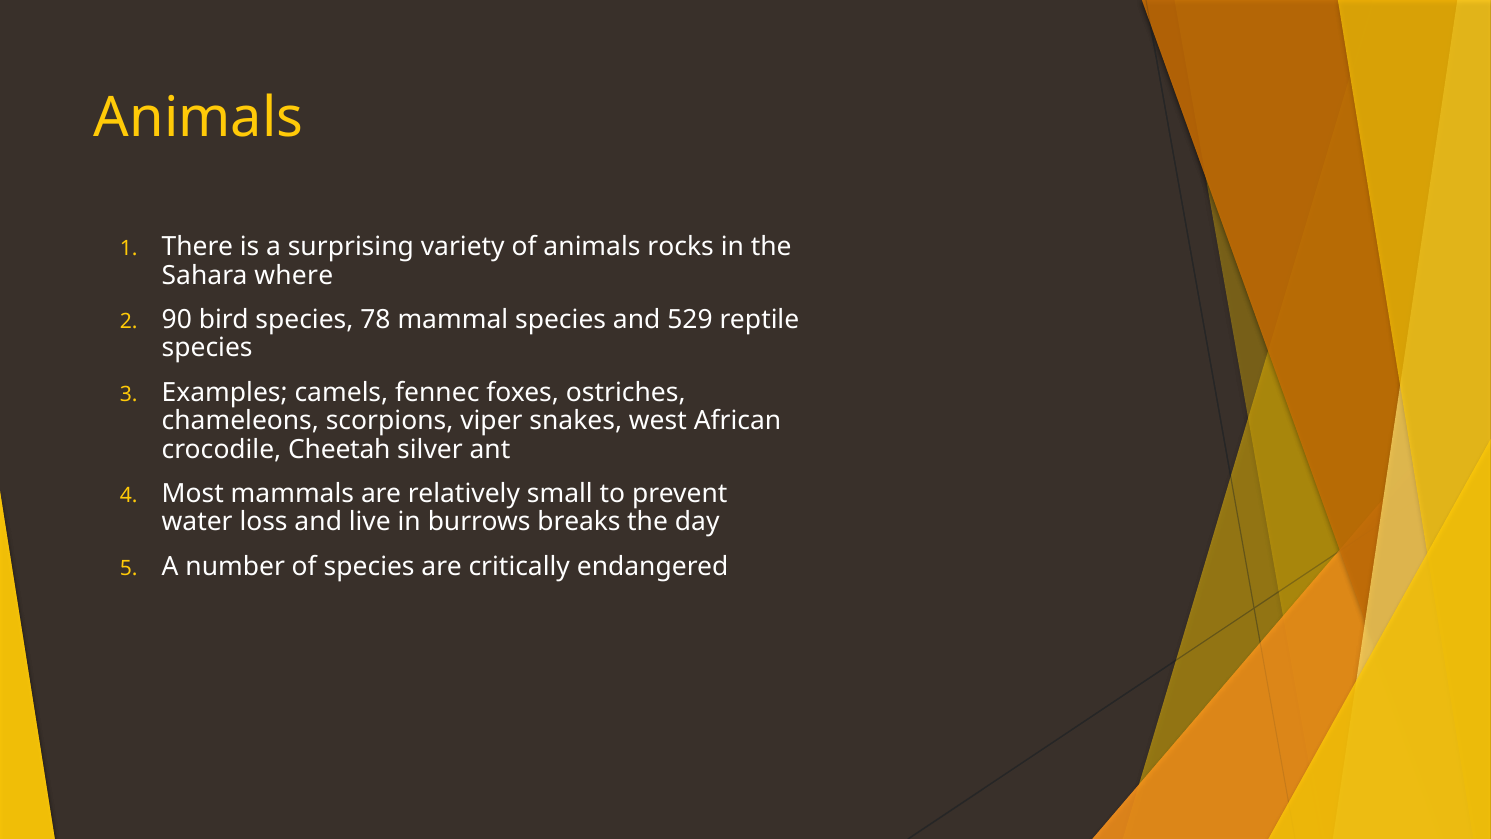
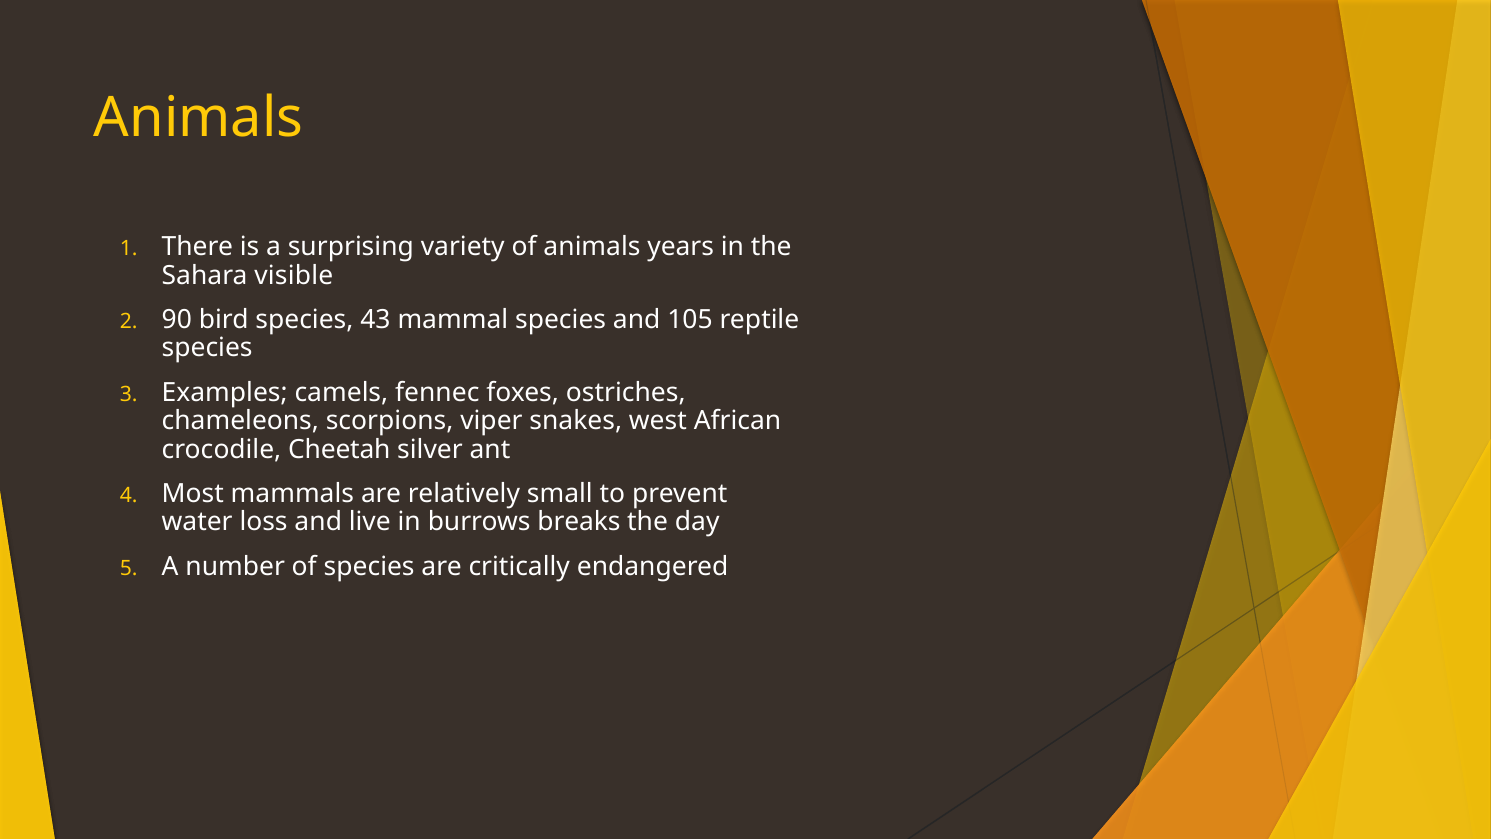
rocks: rocks -> years
where: where -> visible
78: 78 -> 43
529: 529 -> 105
